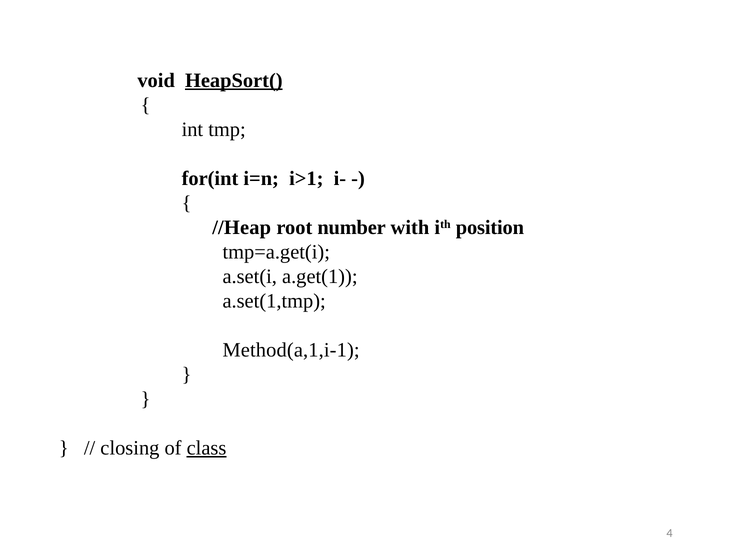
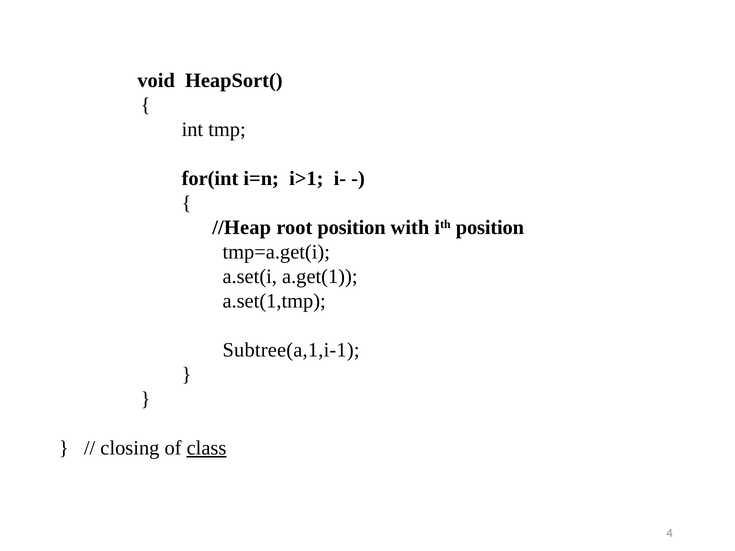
HeapSort( underline: present -> none
root number: number -> position
Method(a,1,i-1: Method(a,1,i-1 -> Subtree(a,1,i-1
